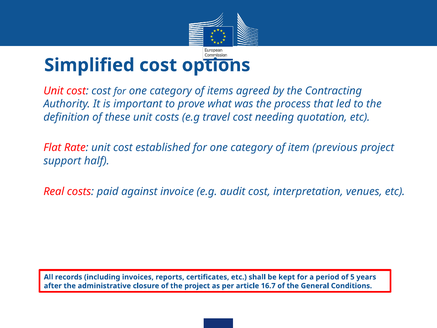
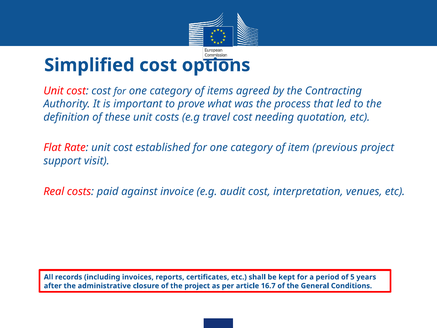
half: half -> visit
